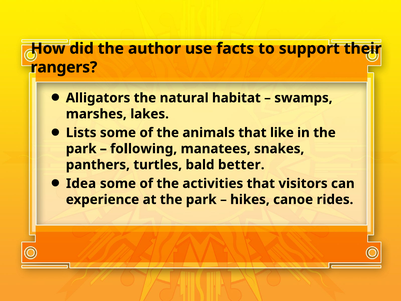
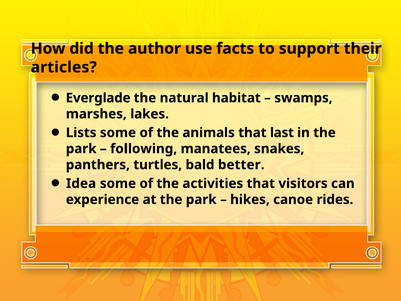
rangers: rangers -> articles
Alligators: Alligators -> Everglade
like: like -> last
